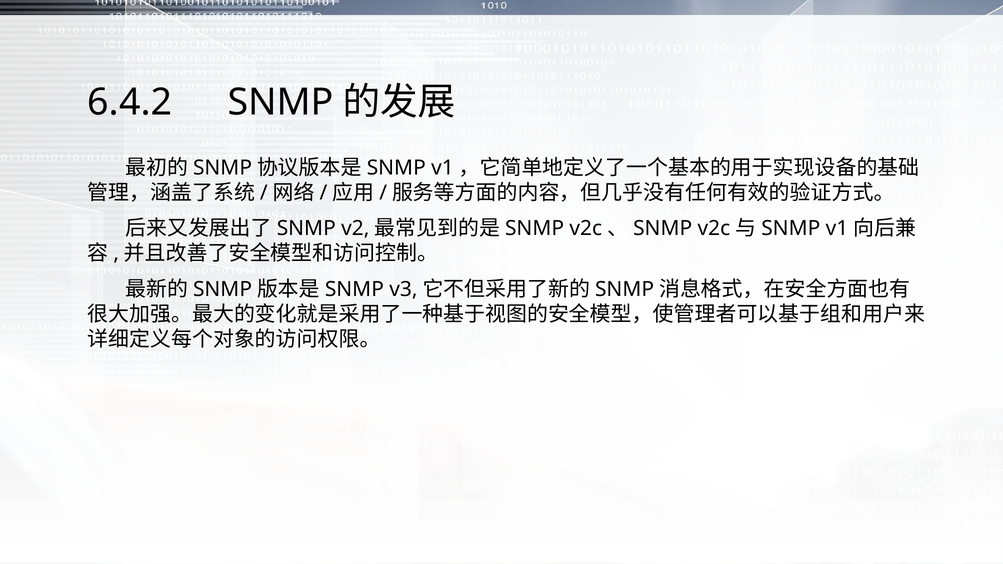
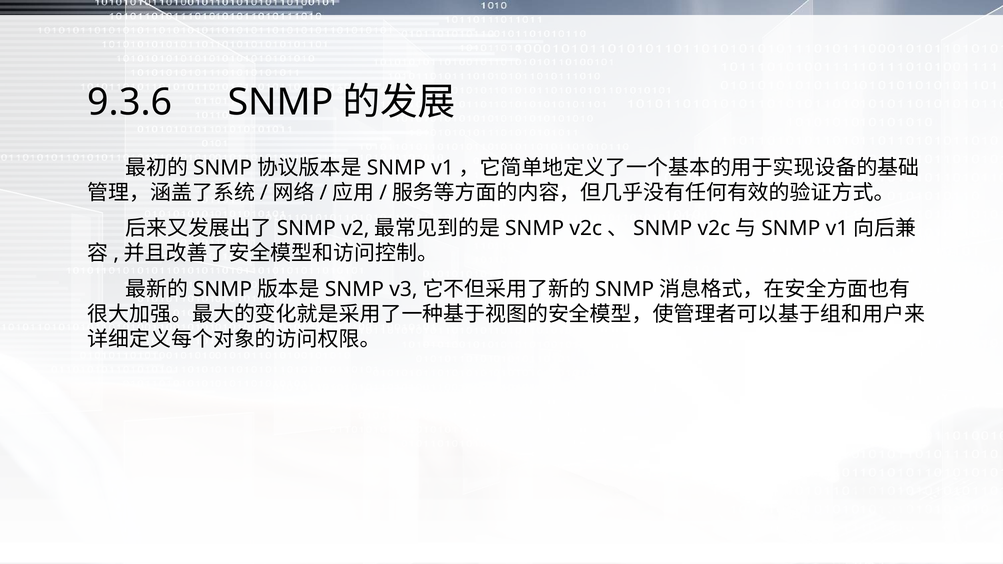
6.4.2: 6.4.2 -> 9.3.6
